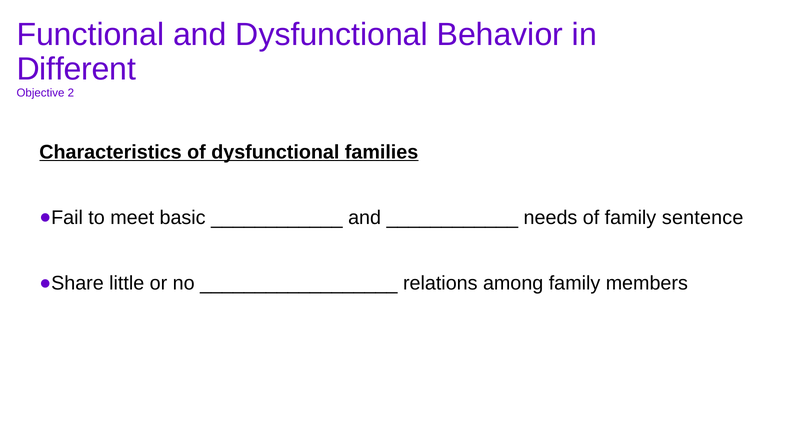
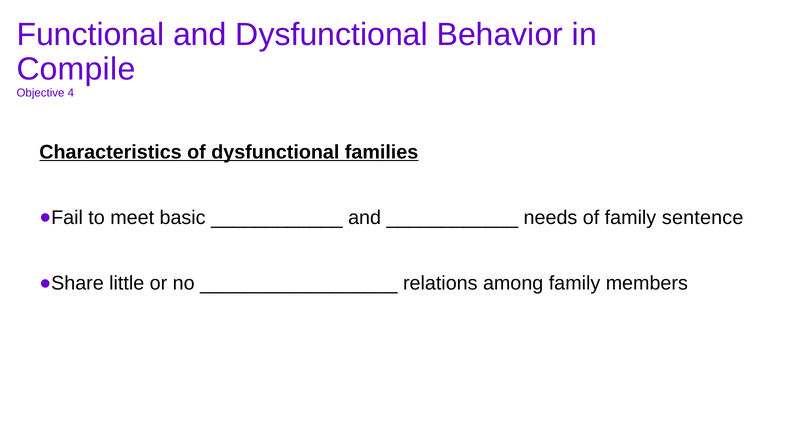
Different: Different -> Compile
2: 2 -> 4
